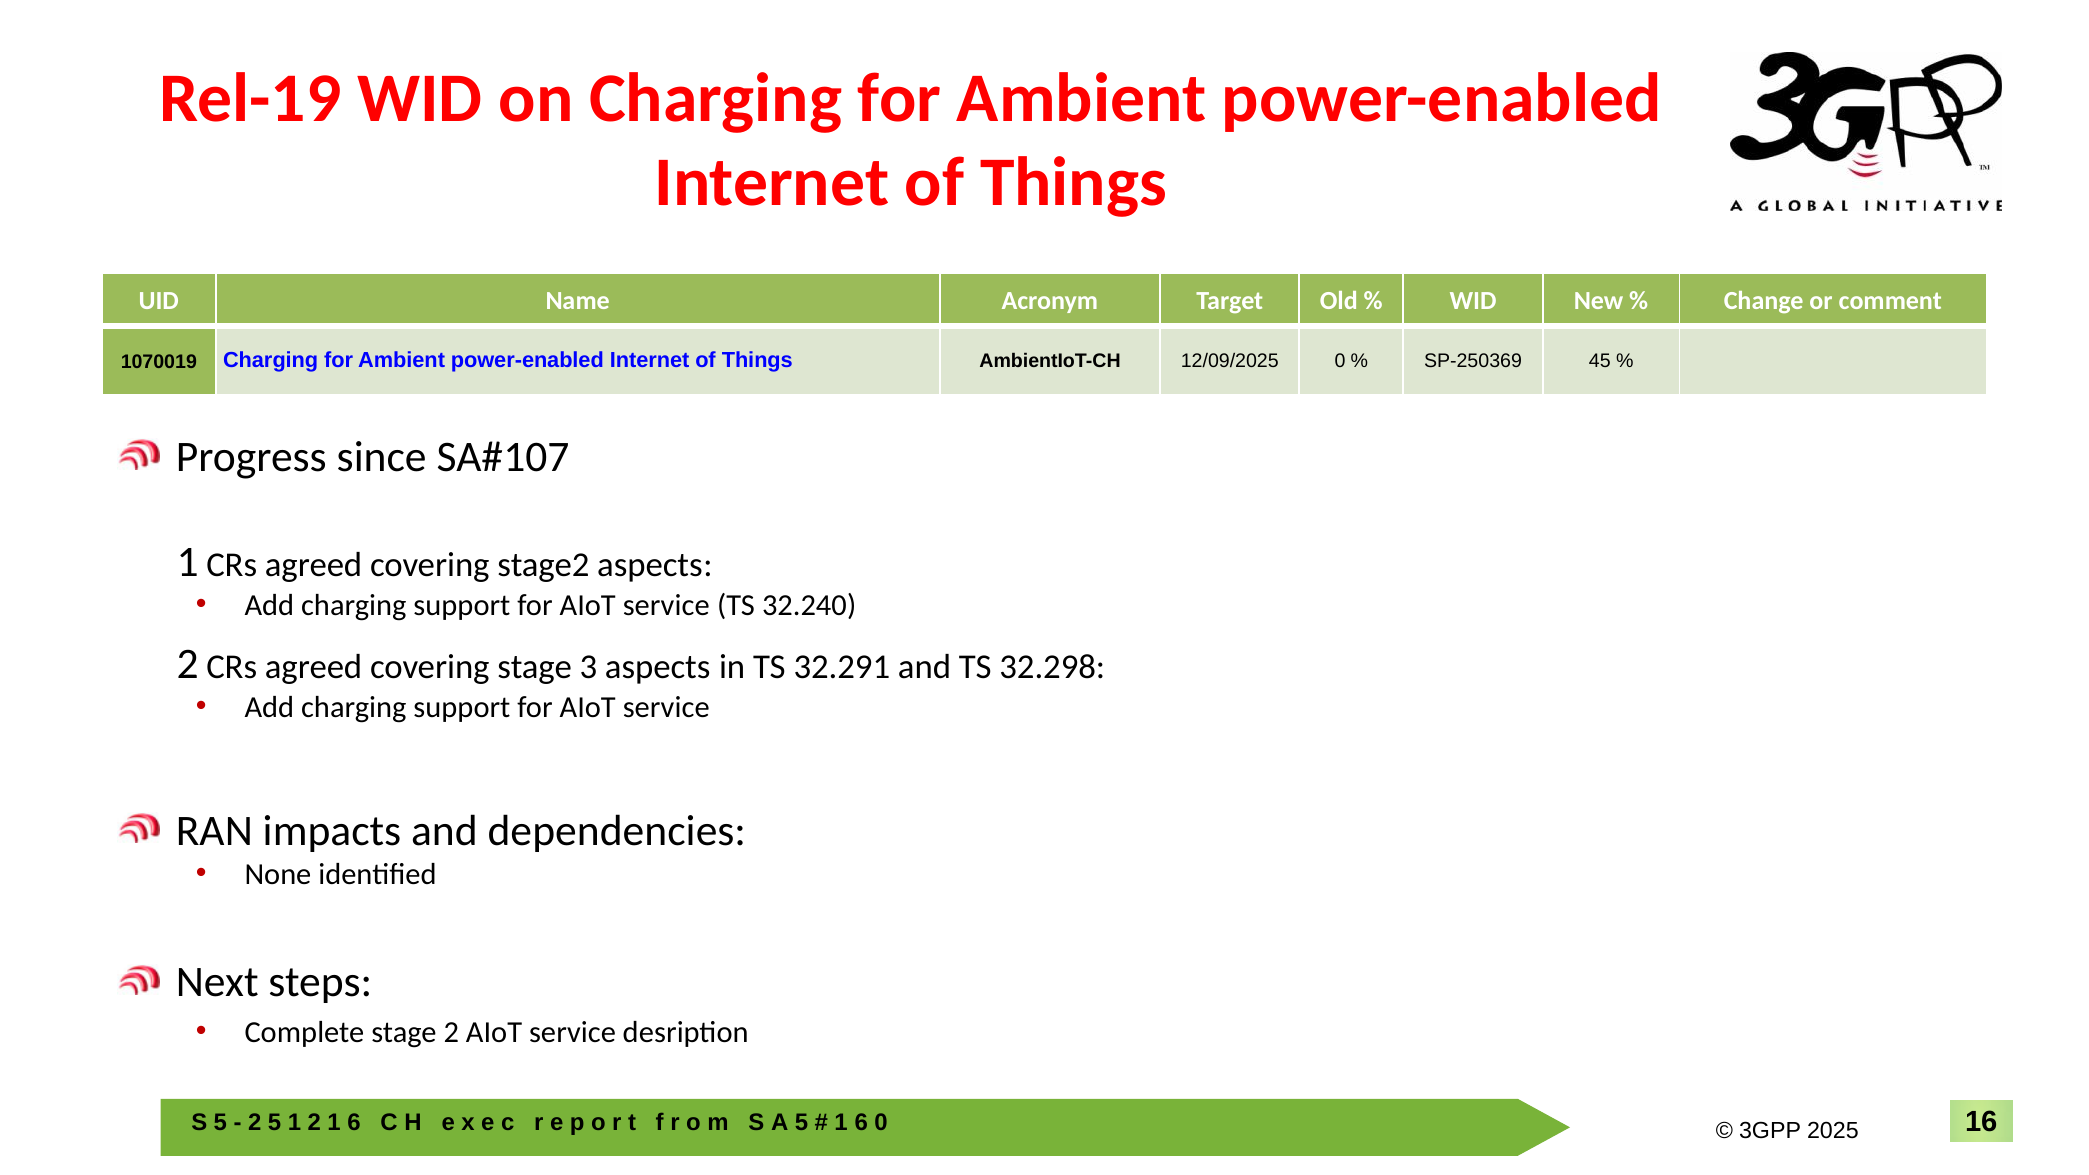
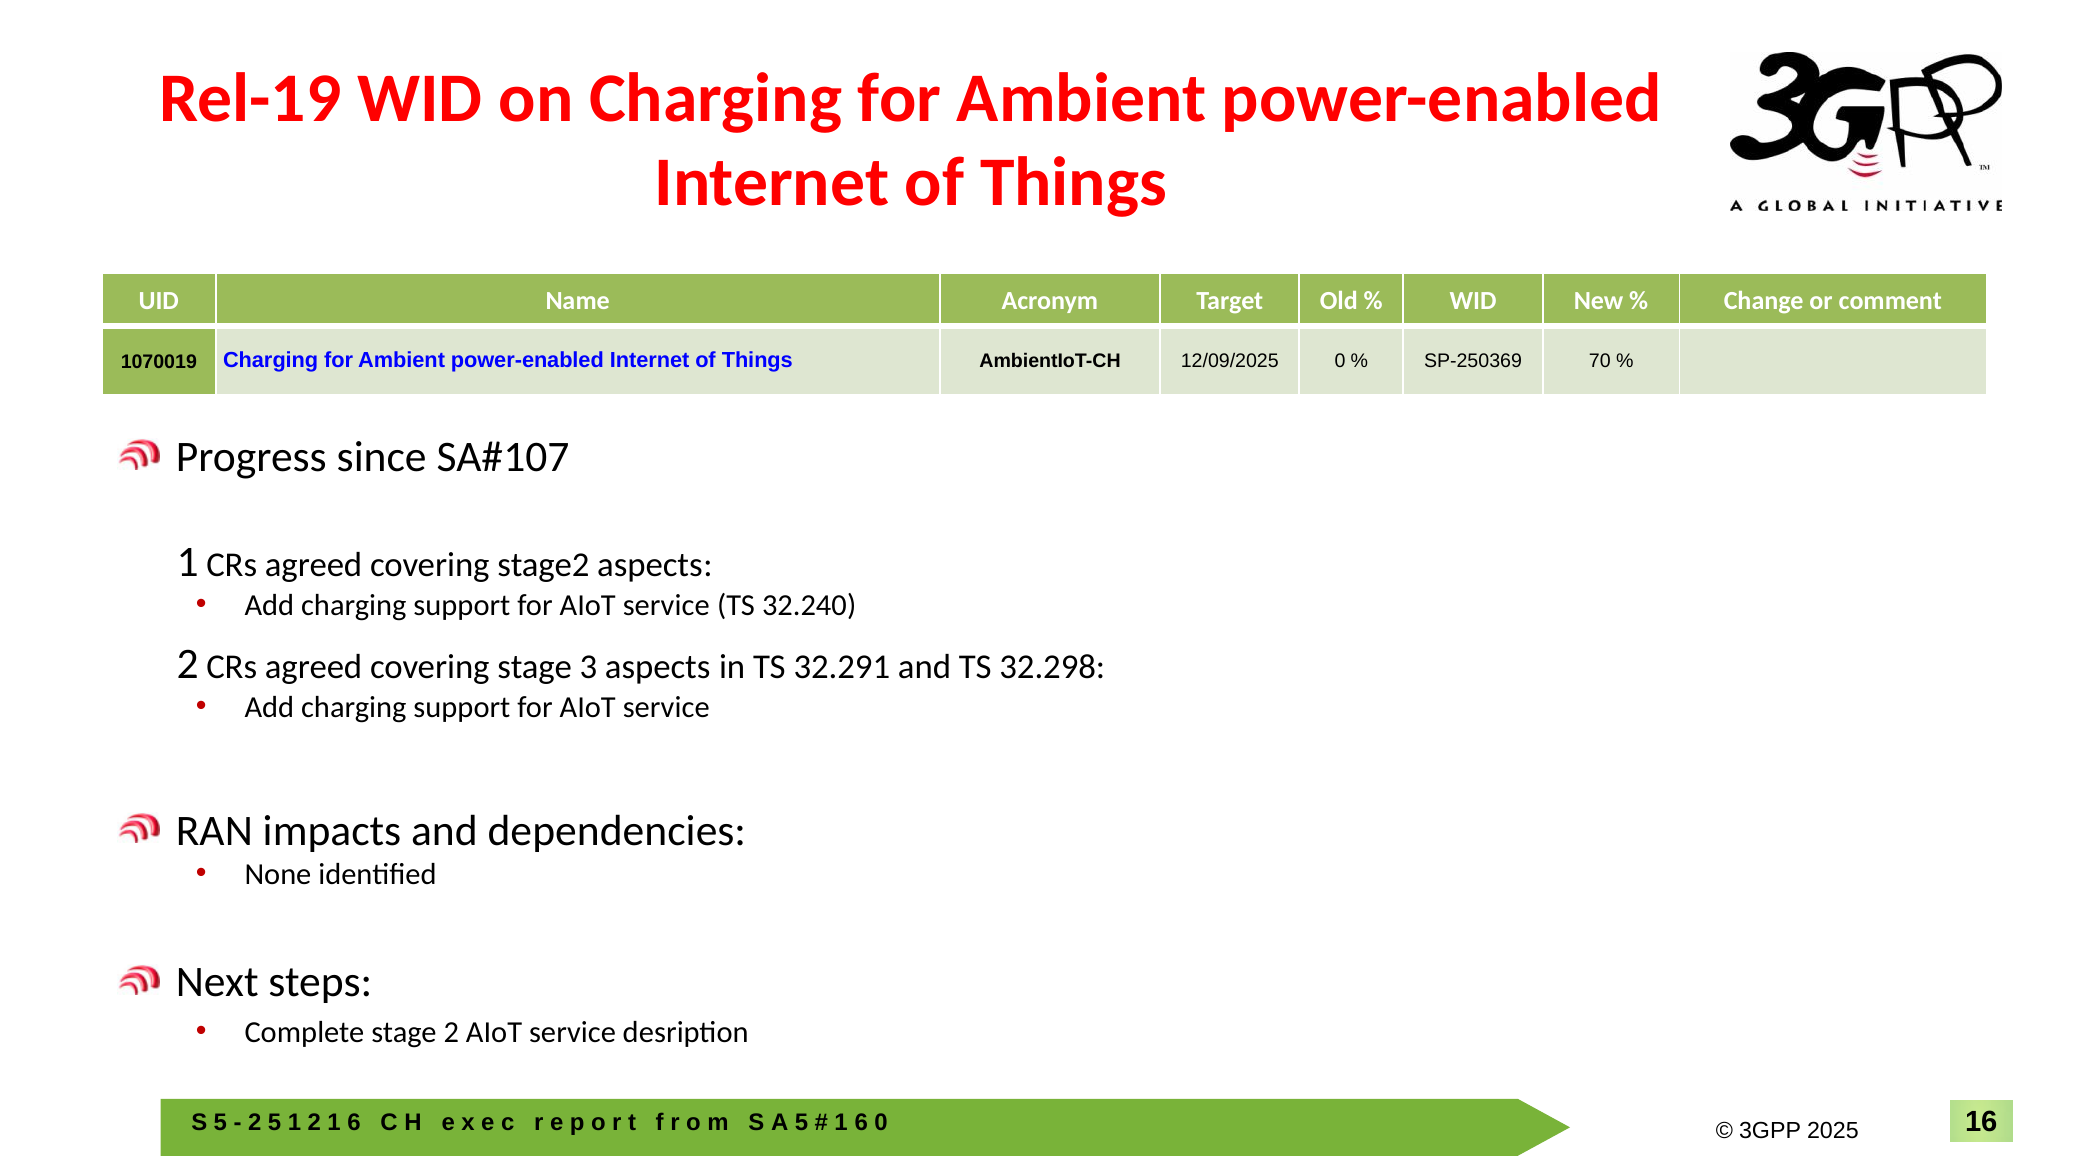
45: 45 -> 70
